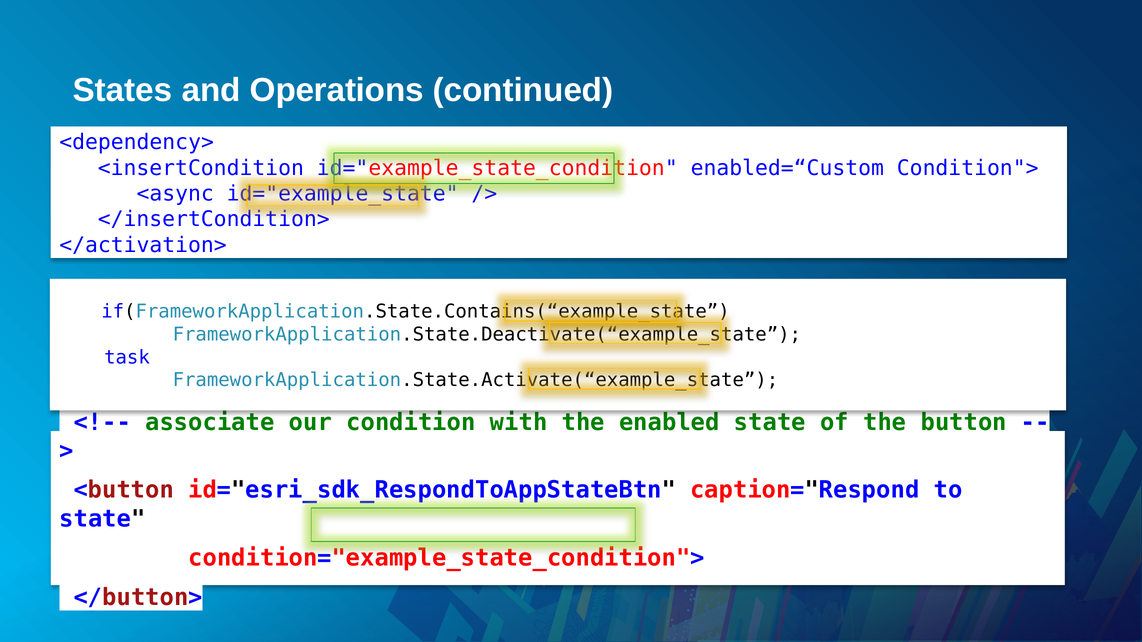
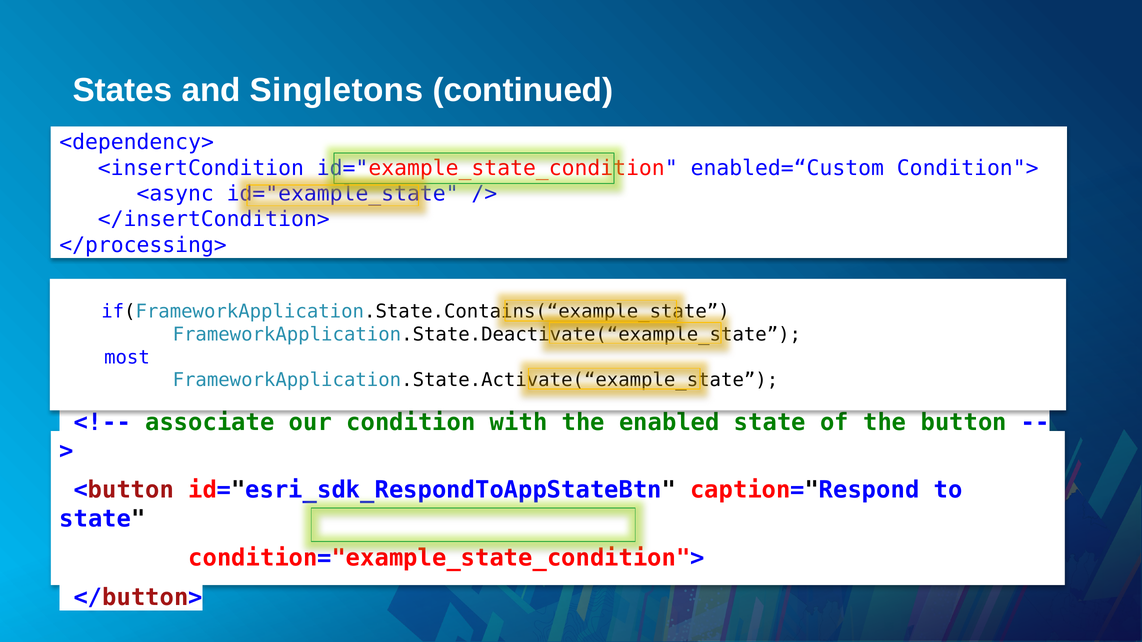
Operations: Operations -> Singletons
</activation>: </activation> -> </processing>
task: task -> most
